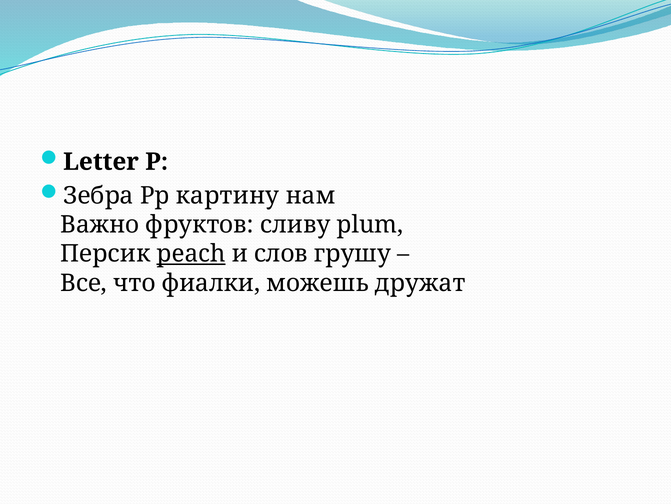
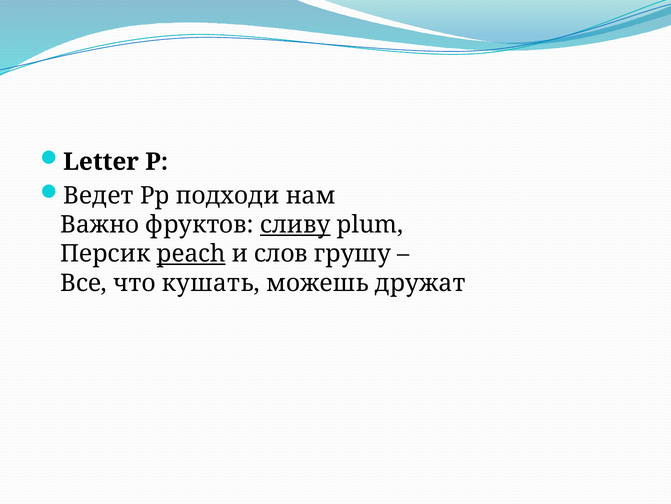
Зебра: Зебра -> Ведет
картину: картину -> подходи
сливу underline: none -> present
фиалки: фиалки -> кушать
